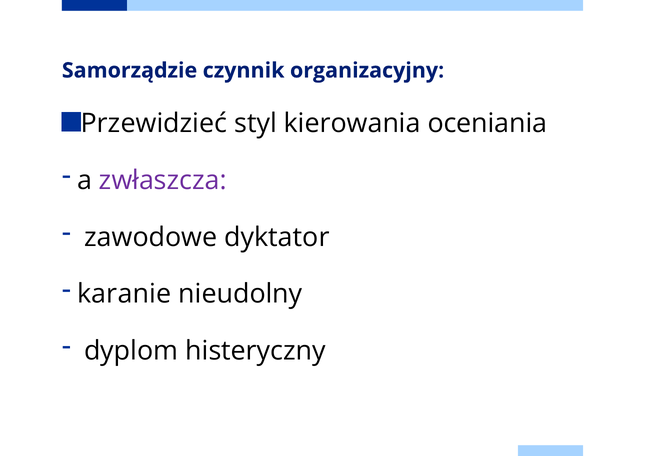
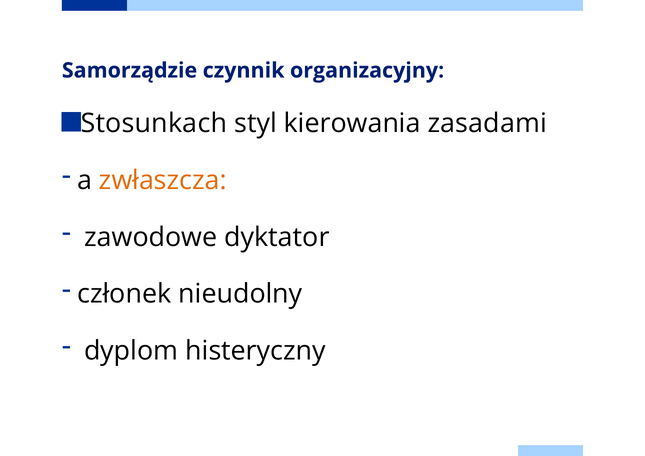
Przewidzieć: Przewidzieć -> Stosunkach
oceniania: oceniania -> zasadami
zwłaszcza colour: purple -> orange
karanie: karanie -> członek
